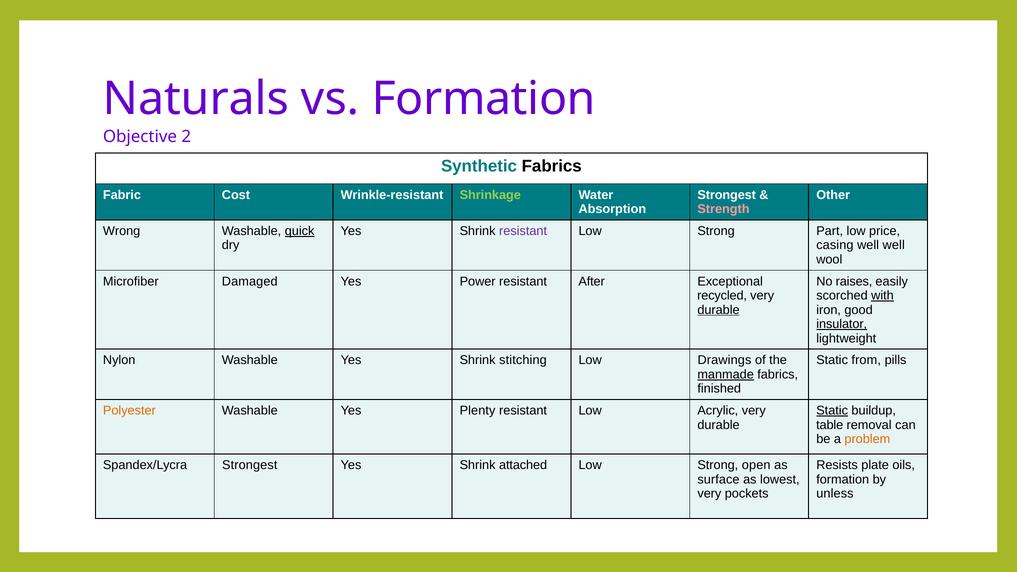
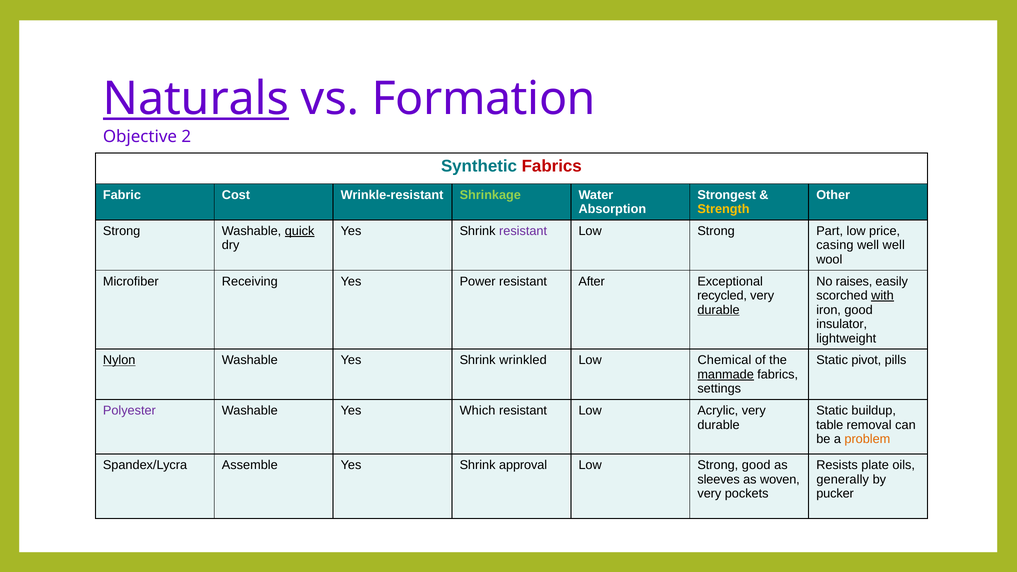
Naturals underline: none -> present
Fabrics at (552, 166) colour: black -> red
Strength colour: pink -> yellow
Wrong at (122, 231): Wrong -> Strong
Damaged: Damaged -> Receiving
insulator underline: present -> none
Nylon underline: none -> present
stitching: stitching -> wrinkled
Drawings: Drawings -> Chemical
from: from -> pivot
finished: finished -> settings
Polyester colour: orange -> purple
Plenty: Plenty -> Which
Static at (832, 411) underline: present -> none
Spandex/Lycra Strongest: Strongest -> Assemble
attached: attached -> approval
Strong open: open -> good
surface: surface -> sleeves
lowest: lowest -> woven
formation at (843, 479): formation -> generally
unless: unless -> pucker
